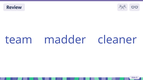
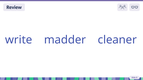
team: team -> write
